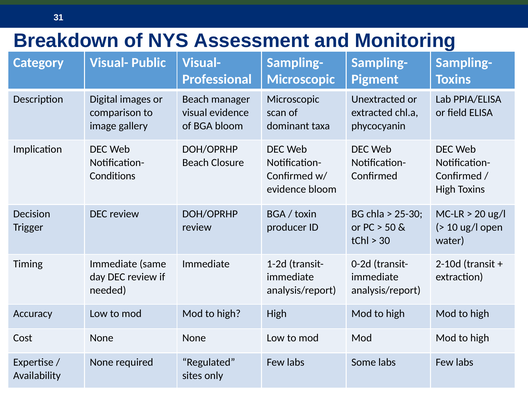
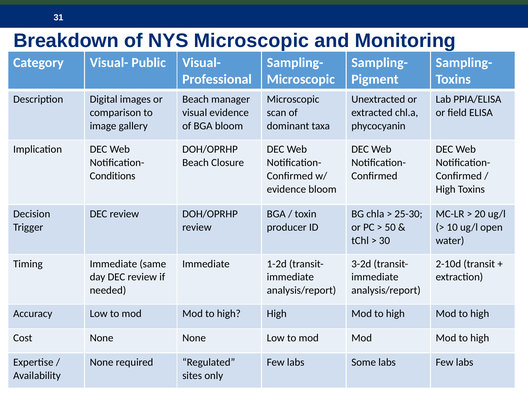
NYS Assessment: Assessment -> Microscopic
0-2d: 0-2d -> 3-2d
